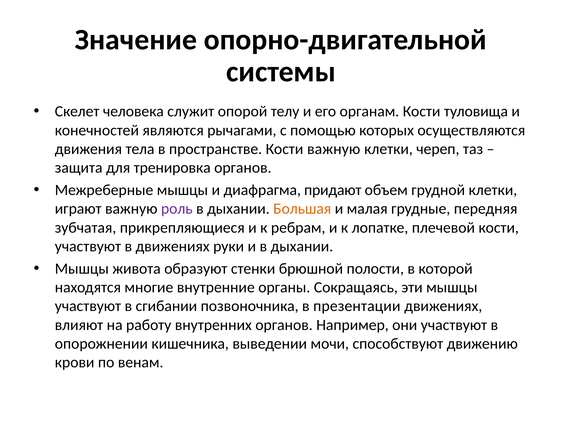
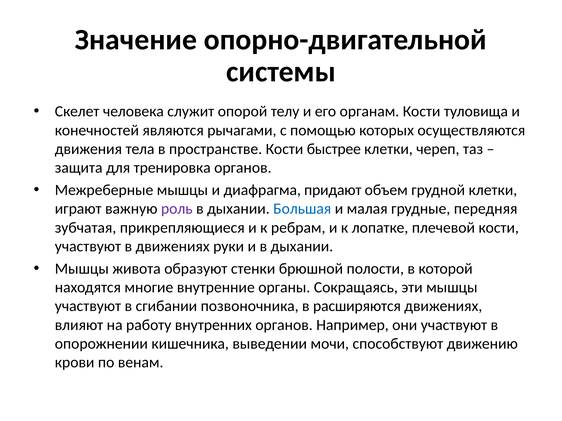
Кости важную: важную -> быстрее
Большая colour: orange -> blue
презентации: презентации -> расширяются
